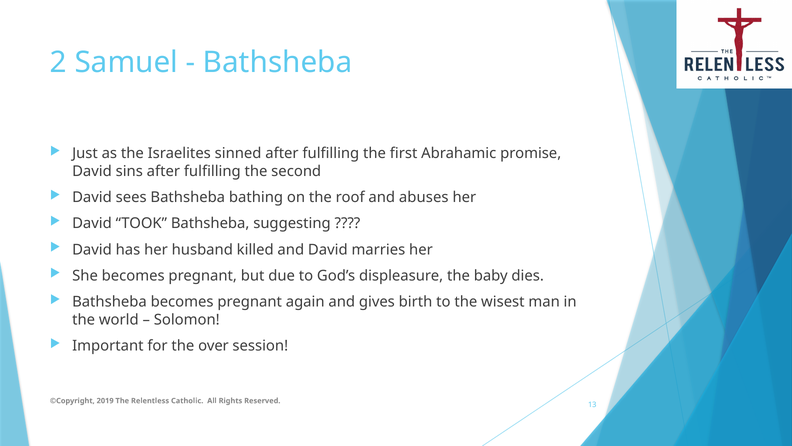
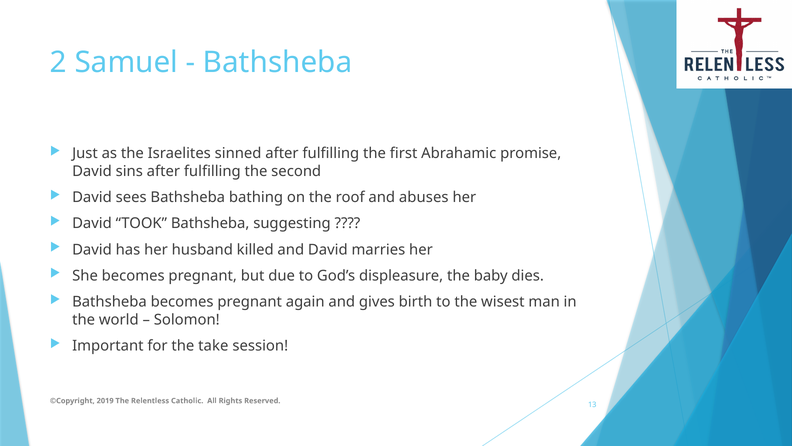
over: over -> take
